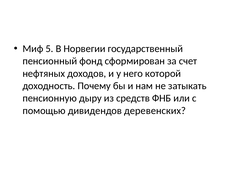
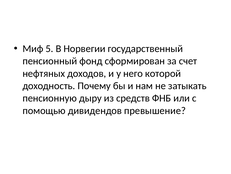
деревенских: деревенских -> превышение
